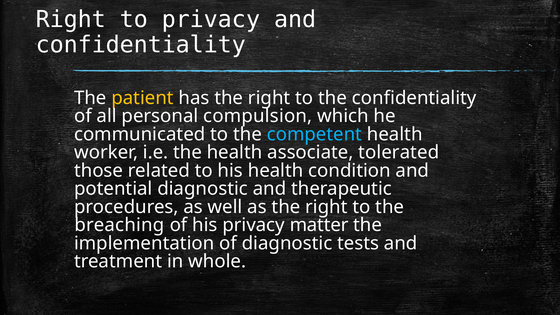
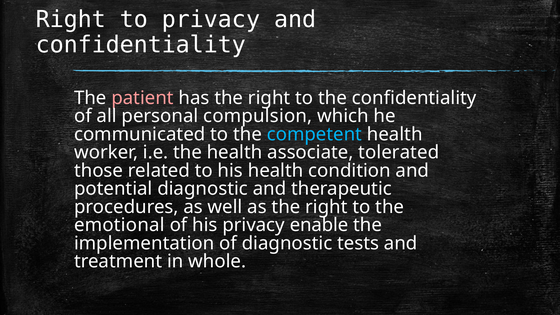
patient colour: yellow -> pink
breaching: breaching -> emotional
matter: matter -> enable
